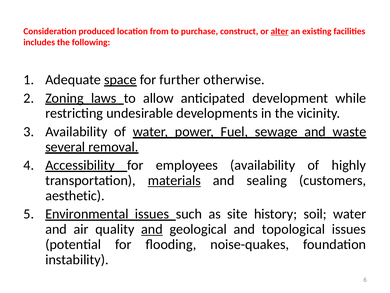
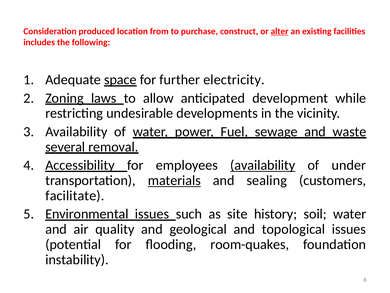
otherwise: otherwise -> electricity
availability at (263, 165) underline: none -> present
highly: highly -> under
aesthetic: aesthetic -> facilitate
and at (152, 229) underline: present -> none
noise-quakes: noise-quakes -> room-quakes
